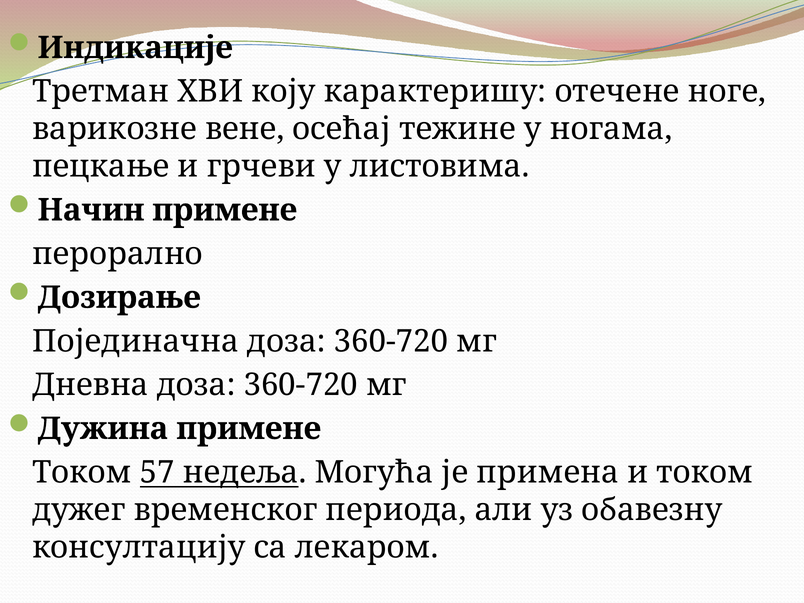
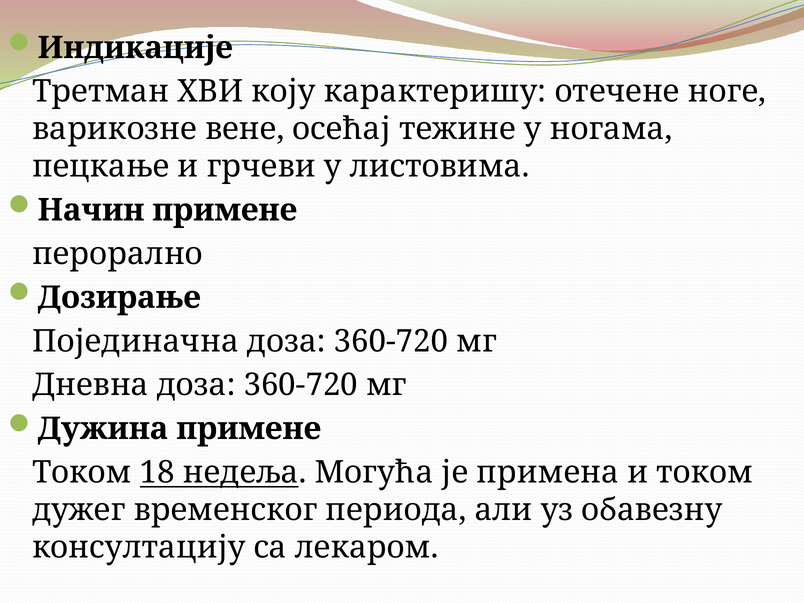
57: 57 -> 18
